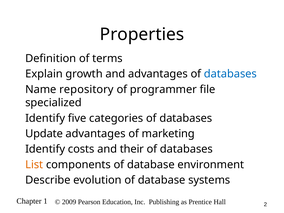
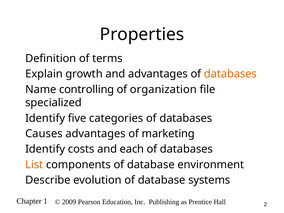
databases at (230, 74) colour: blue -> orange
repository: repository -> controlling
programmer: programmer -> organization
Update: Update -> Causes
their: their -> each
